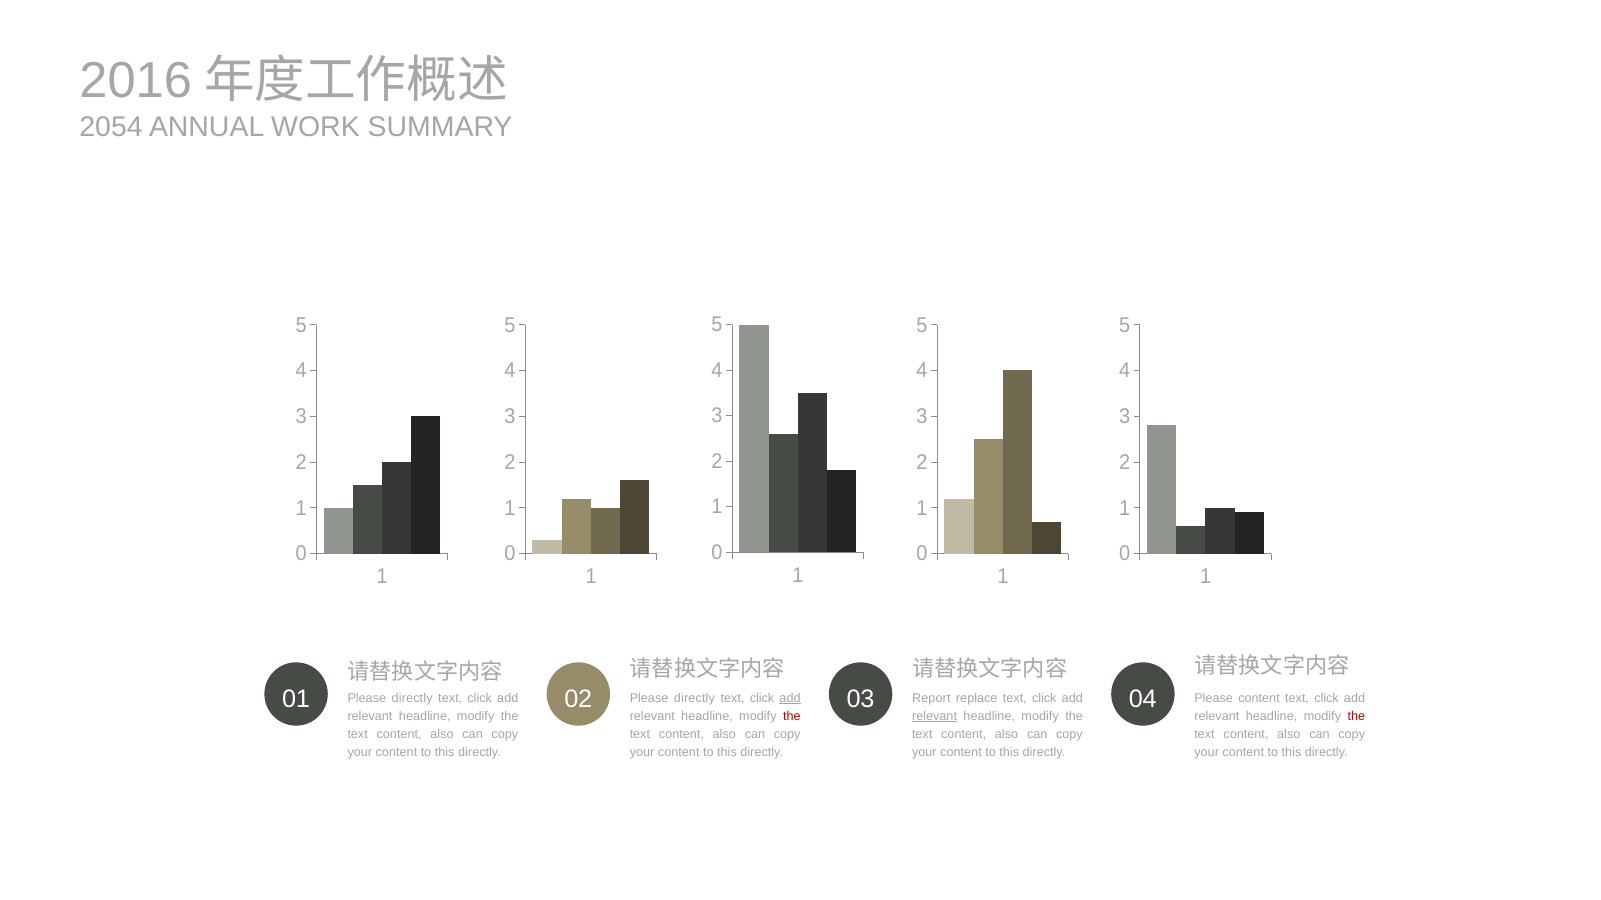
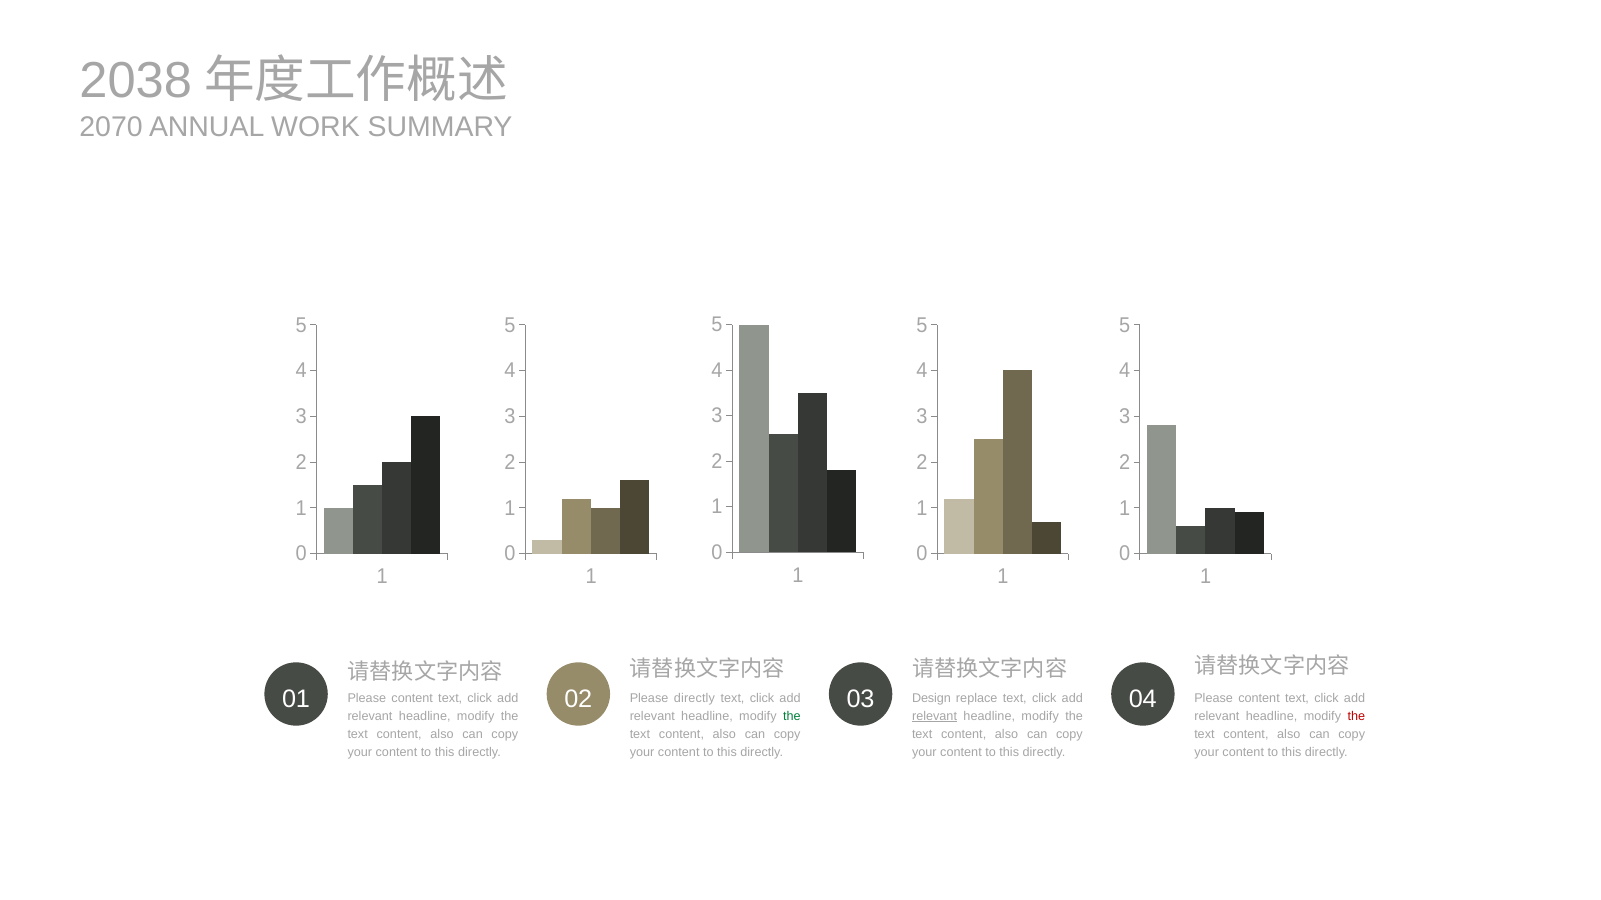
2016: 2016 -> 2038
2054: 2054 -> 2070
add at (790, 698) underline: present -> none
Report: Report -> Design
directly at (412, 698): directly -> content
the at (792, 716) colour: red -> green
